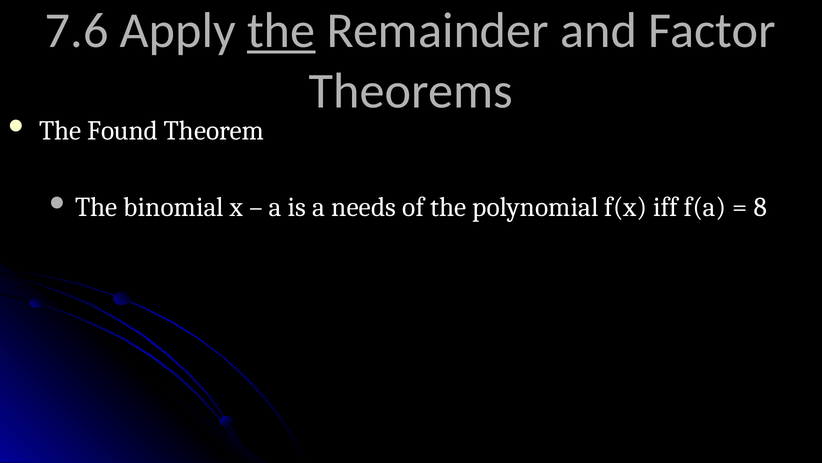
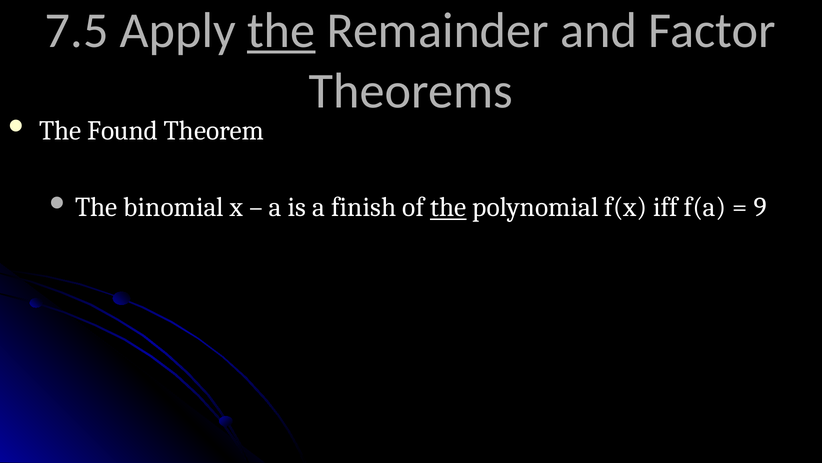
7.6: 7.6 -> 7.5
needs: needs -> finish
the at (448, 207) underline: none -> present
8: 8 -> 9
